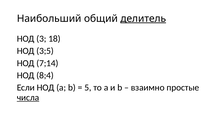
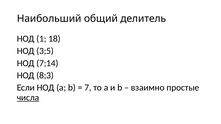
делитель underline: present -> none
3: 3 -> 1
8;4: 8;4 -> 8;3
5: 5 -> 7
